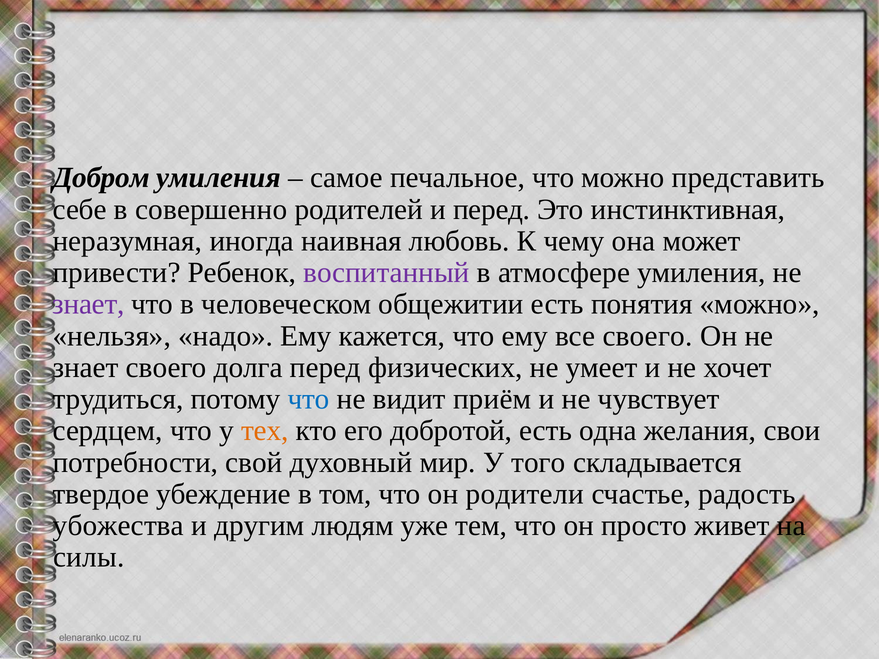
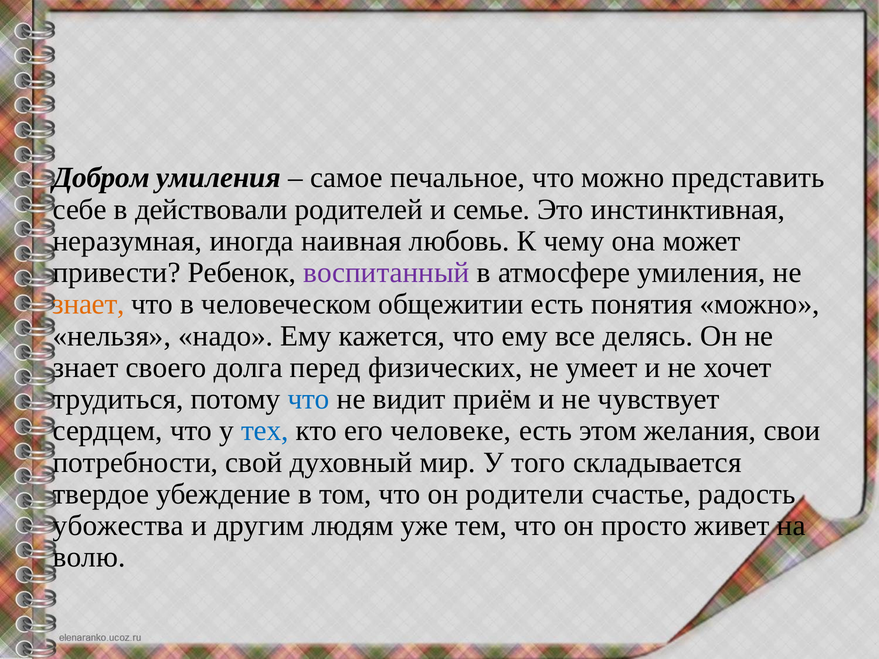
совершенно: совершенно -> действовали
и перед: перед -> семье
знает at (88, 304) colour: purple -> orange
все своего: своего -> делясь
тех colour: orange -> blue
добротой: добротой -> человеке
одна: одна -> этом
силы: силы -> волю
